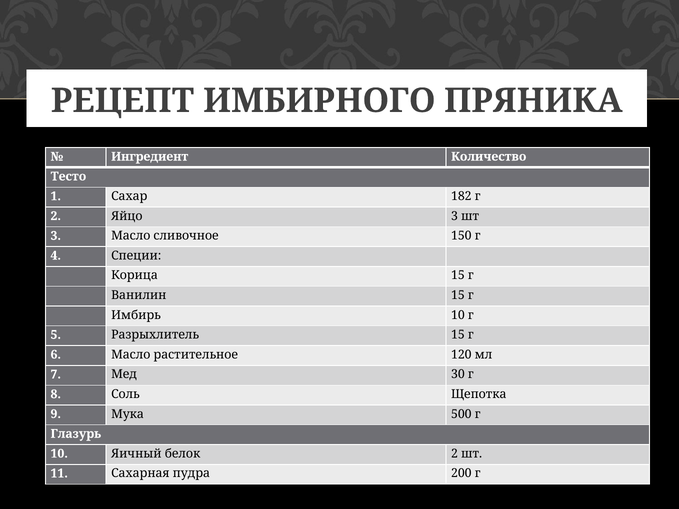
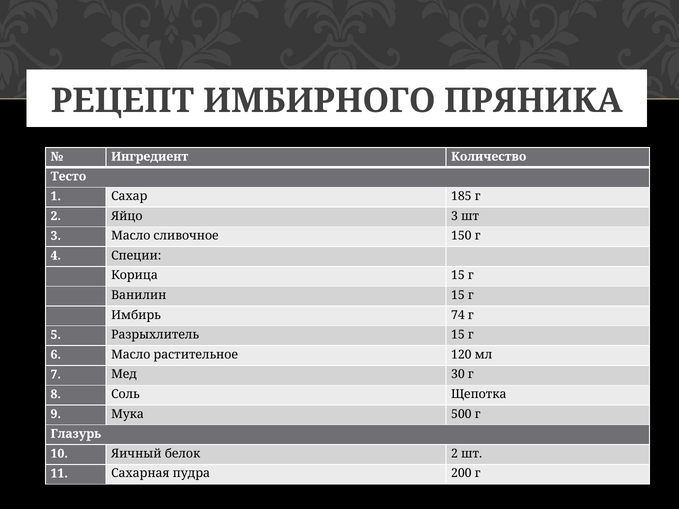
182: 182 -> 185
Имбирь 10: 10 -> 74
